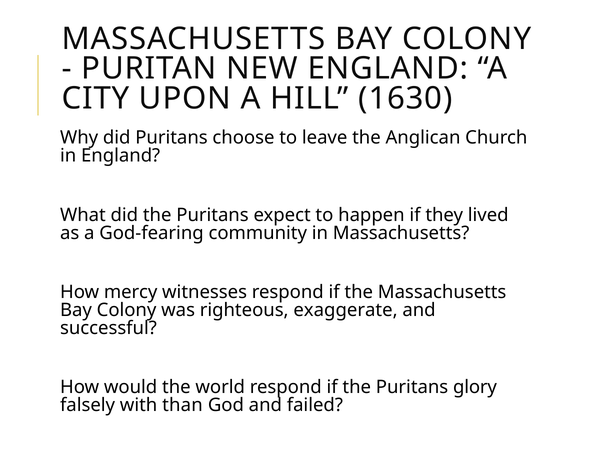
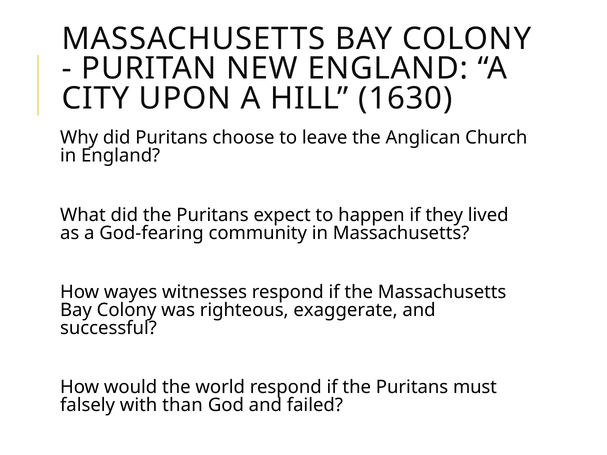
mercy: mercy -> wayes
glory: glory -> must
